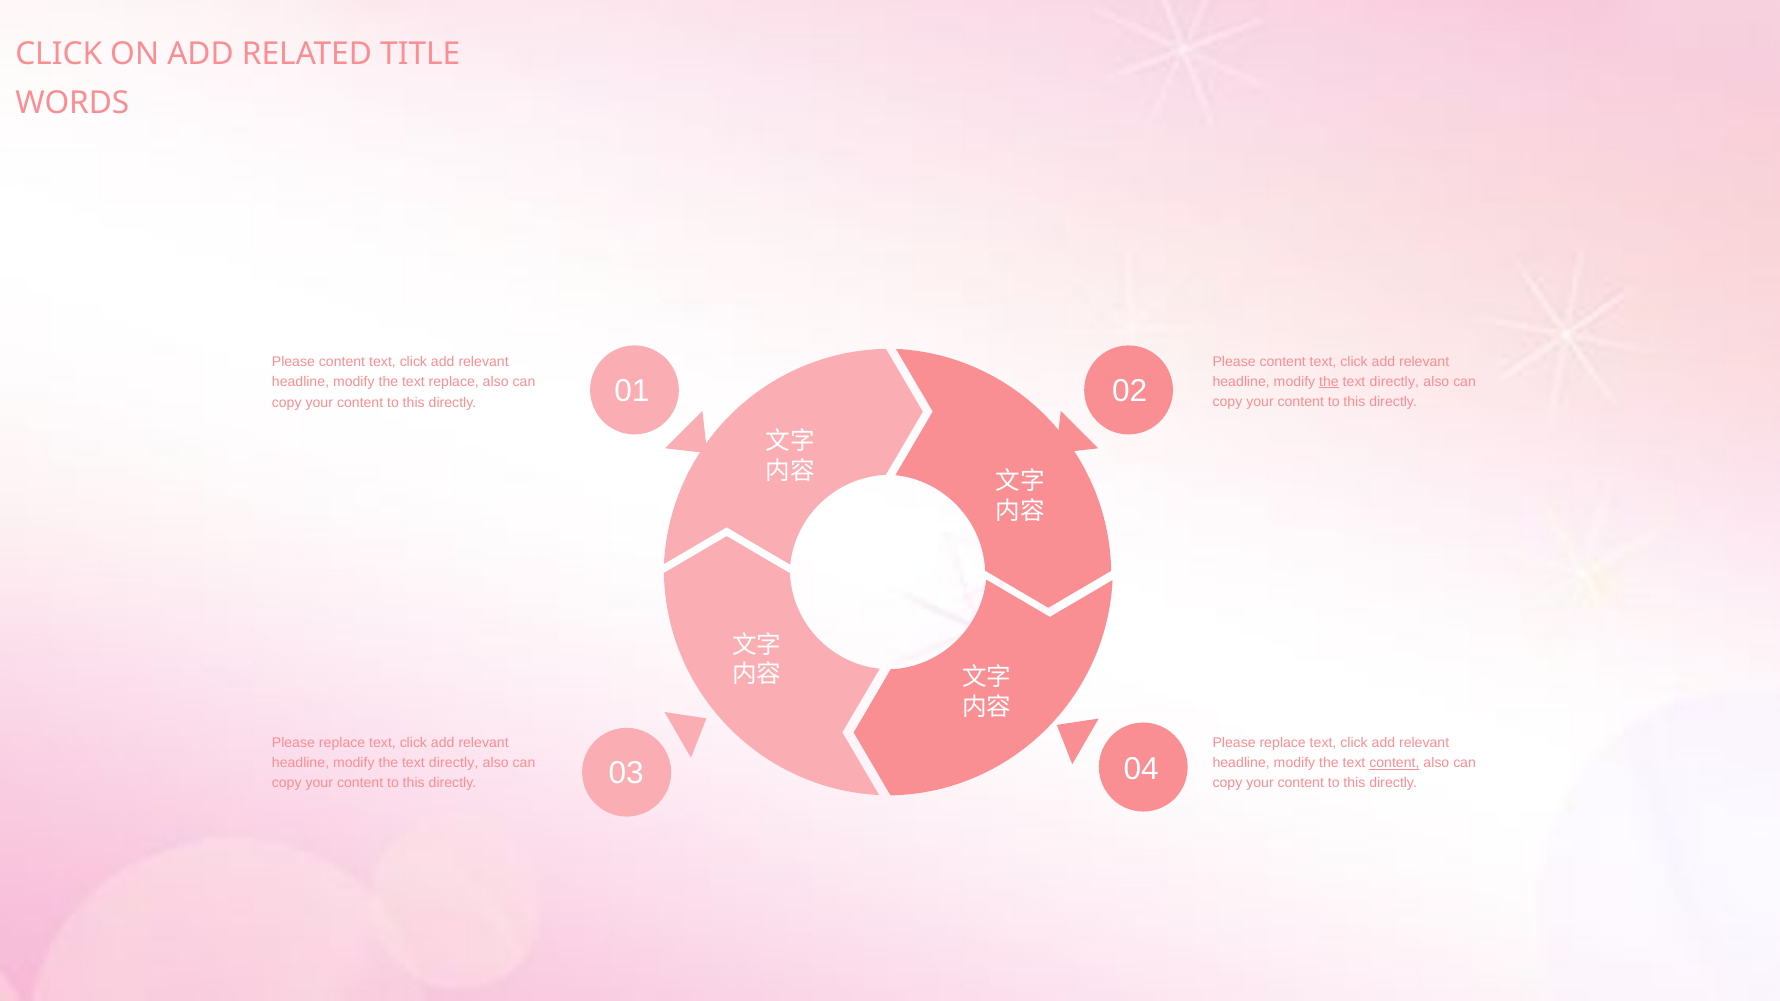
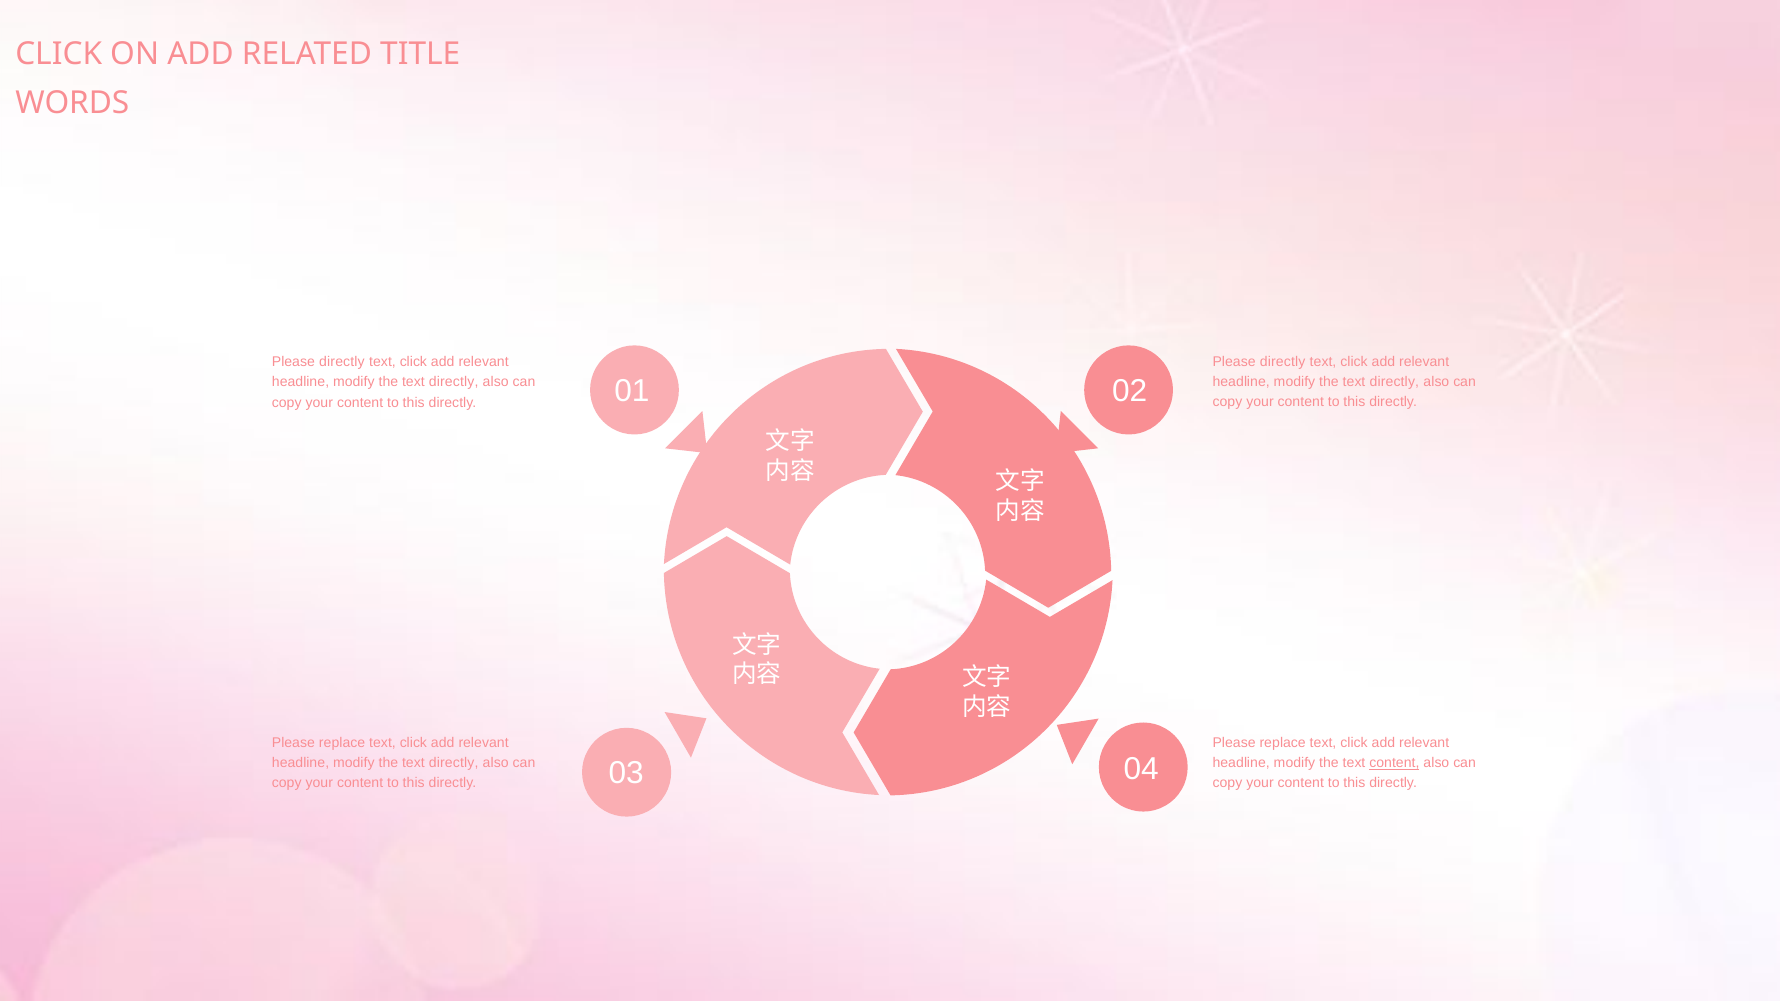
content at (1283, 361): content -> directly
content at (342, 362): content -> directly
the at (1329, 382) underline: present -> none
replace at (454, 382): replace -> directly
